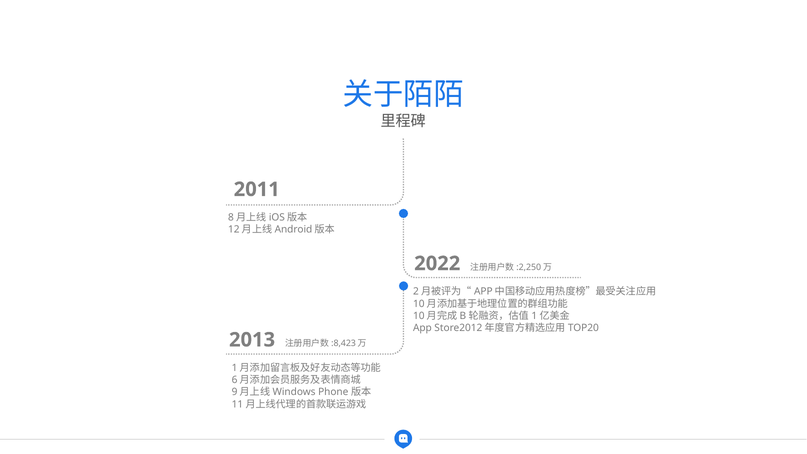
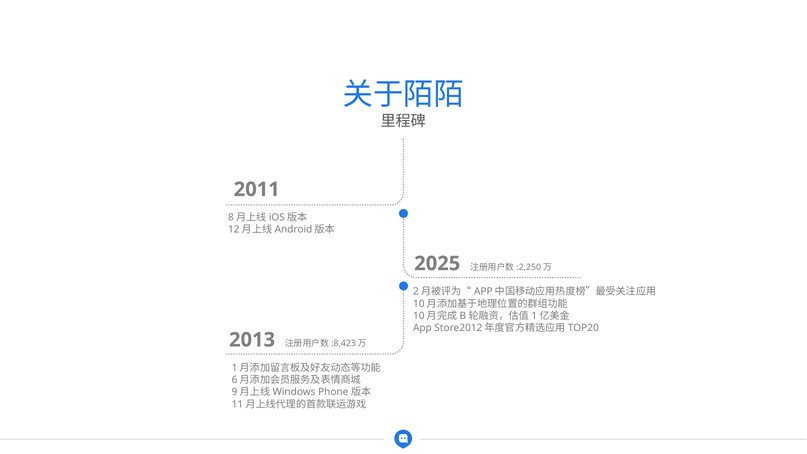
2022: 2022 -> 2025
